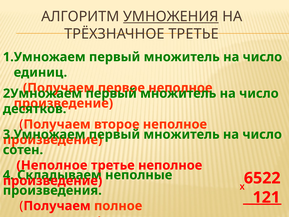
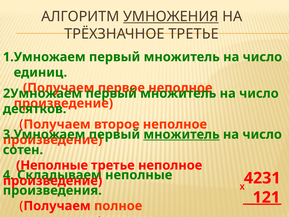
множитель at (182, 134) underline: none -> present
Неполное at (52, 165): Неполное -> Неполные
6522: 6522 -> 4231
